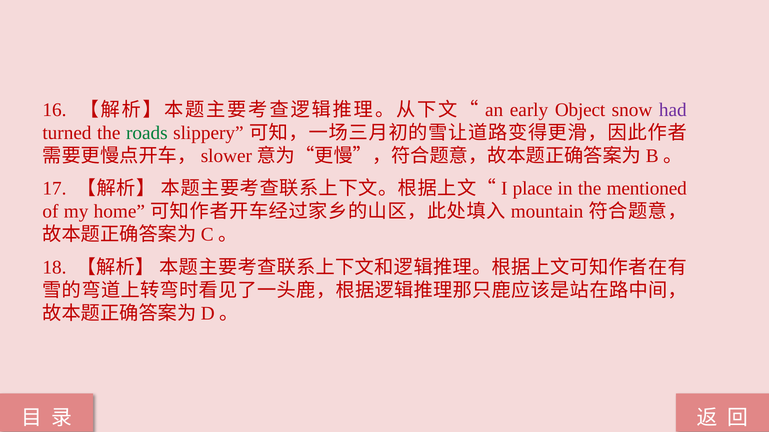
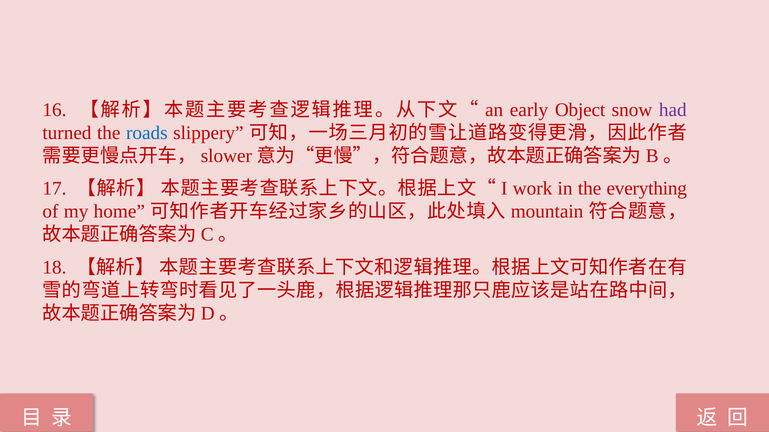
roads colour: green -> blue
place: place -> work
mentioned: mentioned -> everything
